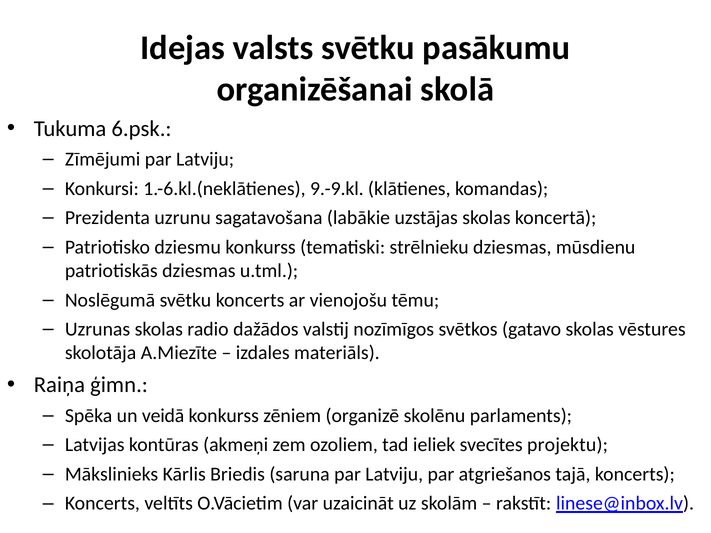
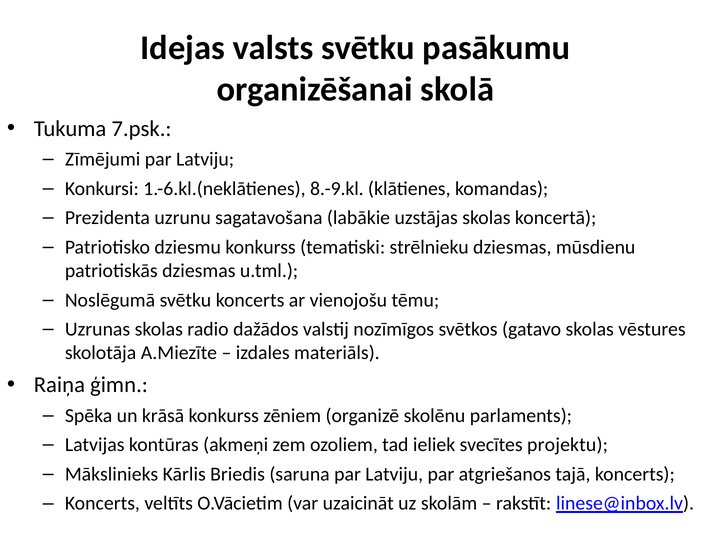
6.psk: 6.psk -> 7.psk
9.-9.kl: 9.-9.kl -> 8.-9.kl
veidā: veidā -> krāsā
